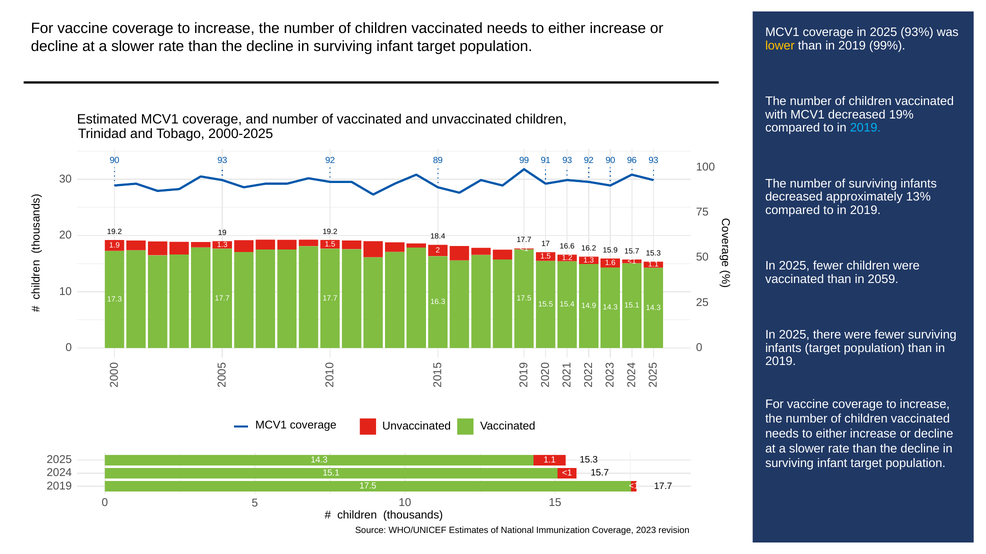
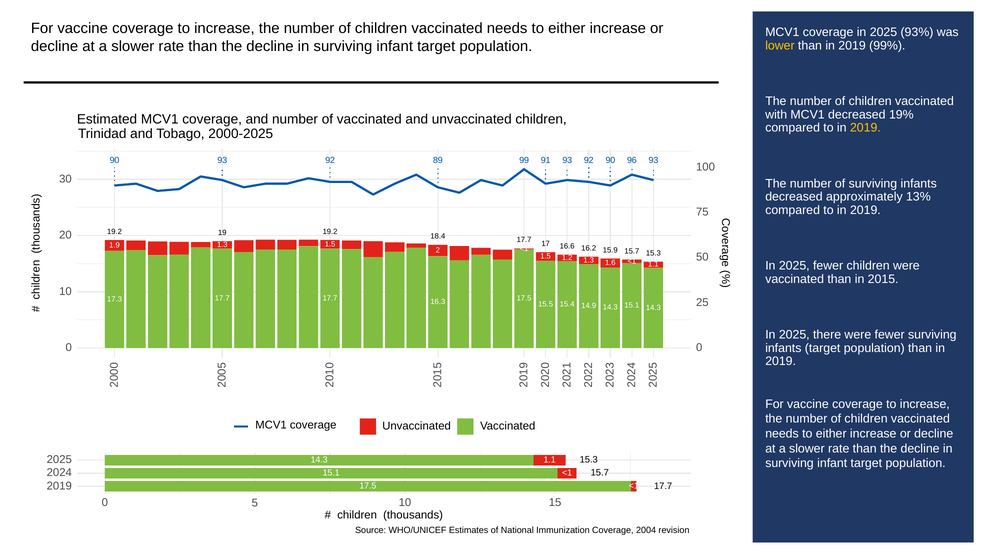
2019 at (865, 128) colour: light blue -> yellow
2059: 2059 -> 2015
2023: 2023 -> 2004
